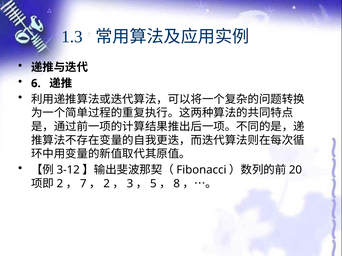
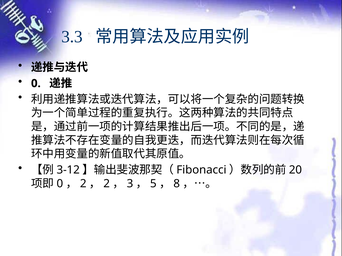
1.3: 1.3 -> 3.3
6 at (36, 84): 6 -> 0
2 at (60, 184): 2 -> 0
7 at (83, 184): 7 -> 2
